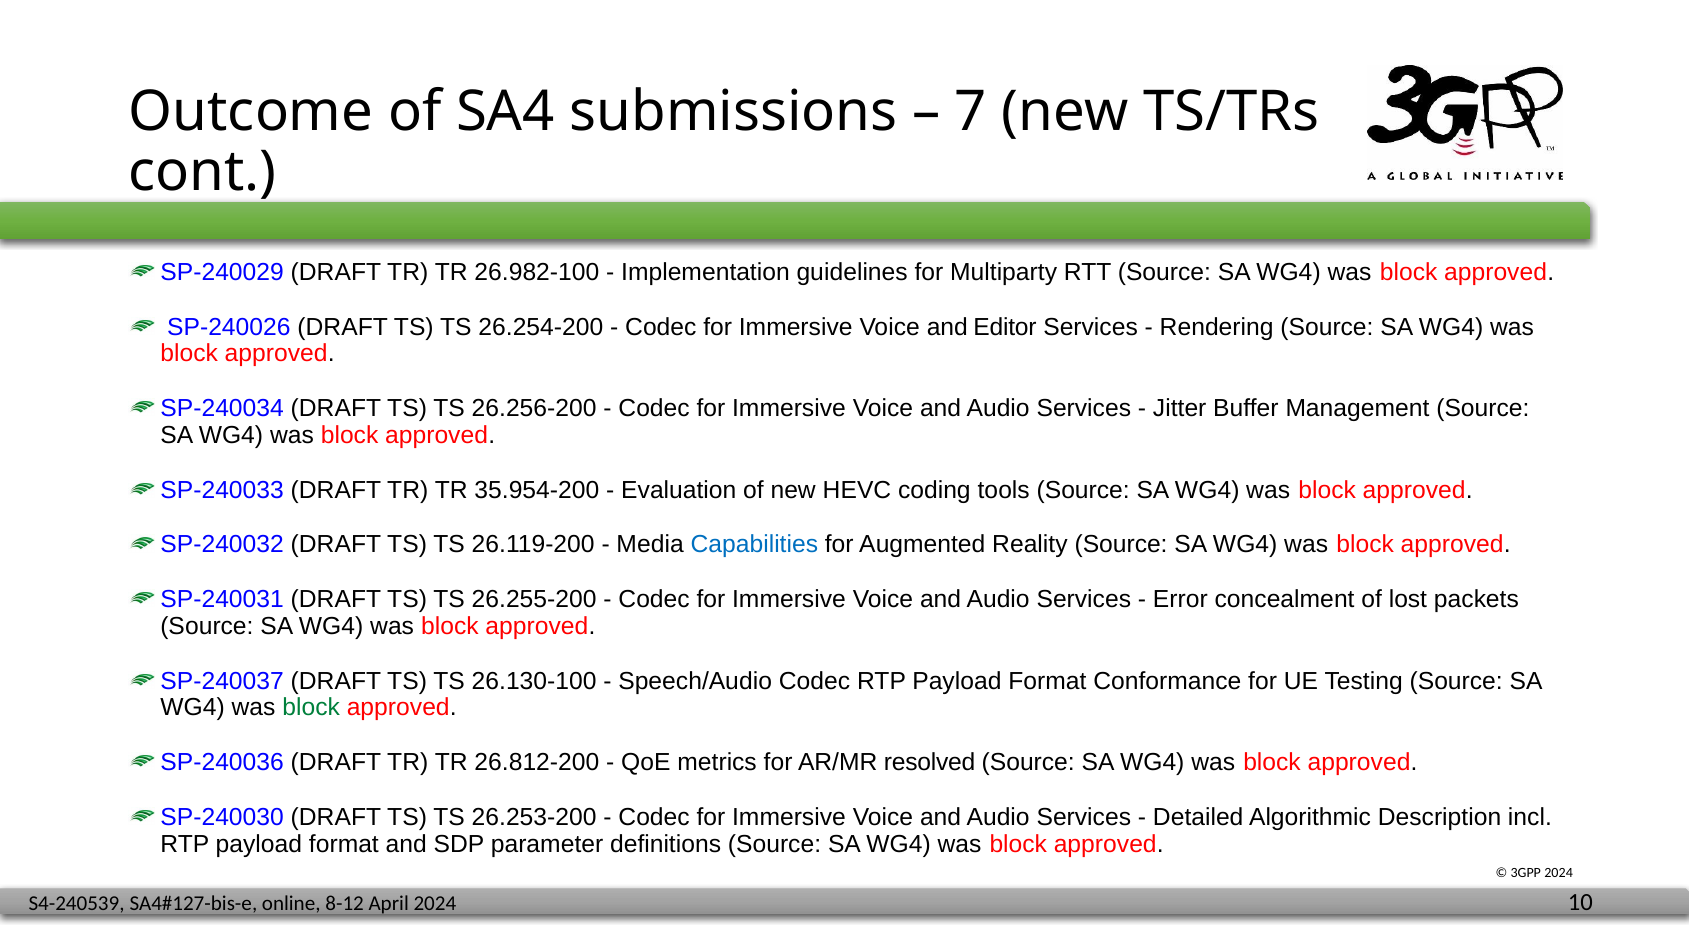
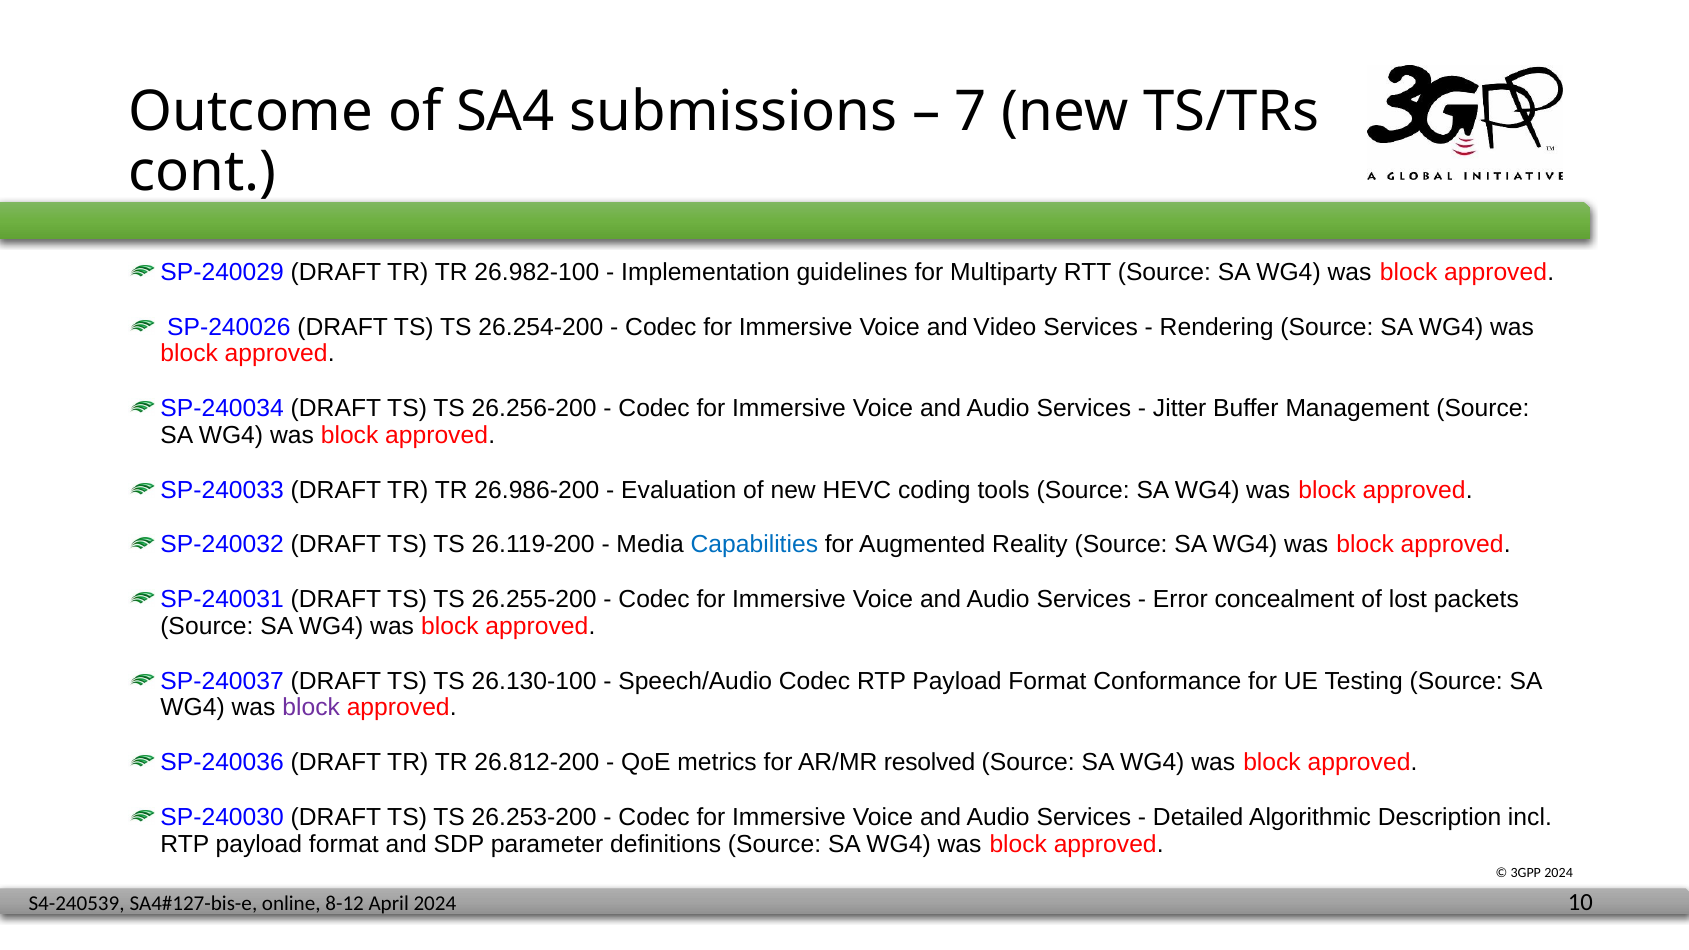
Editor: Editor -> Video
35.954-200: 35.954-200 -> 26.986-200
block at (311, 708) colour: green -> purple
